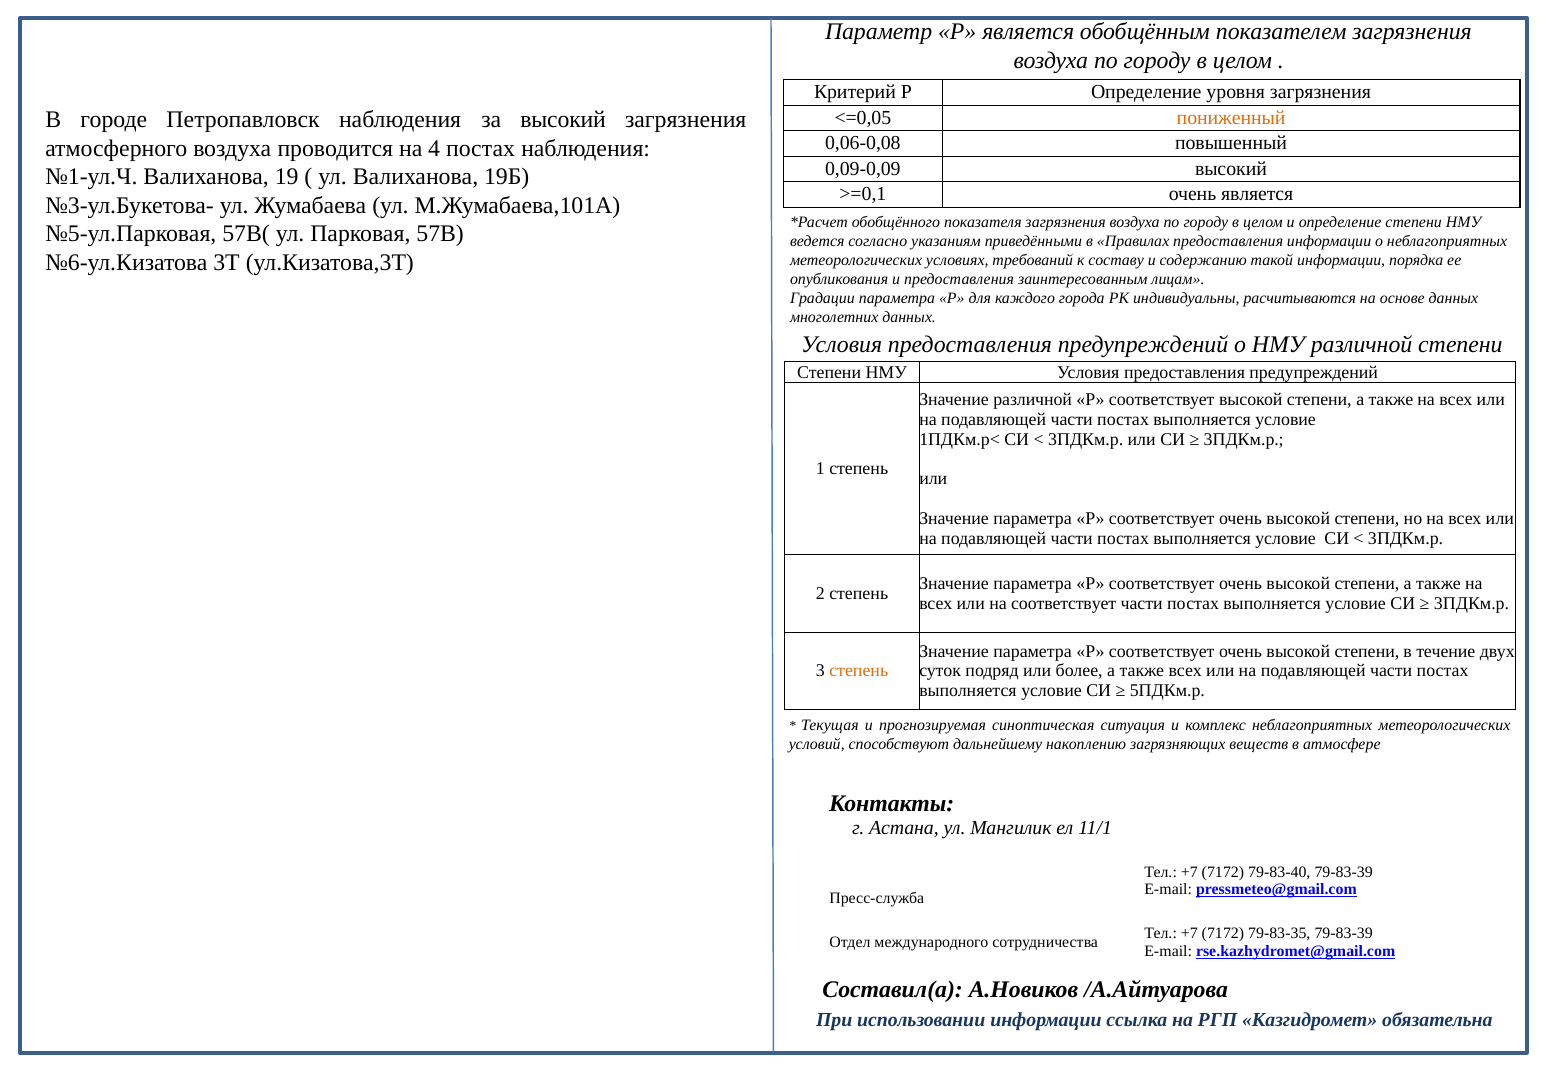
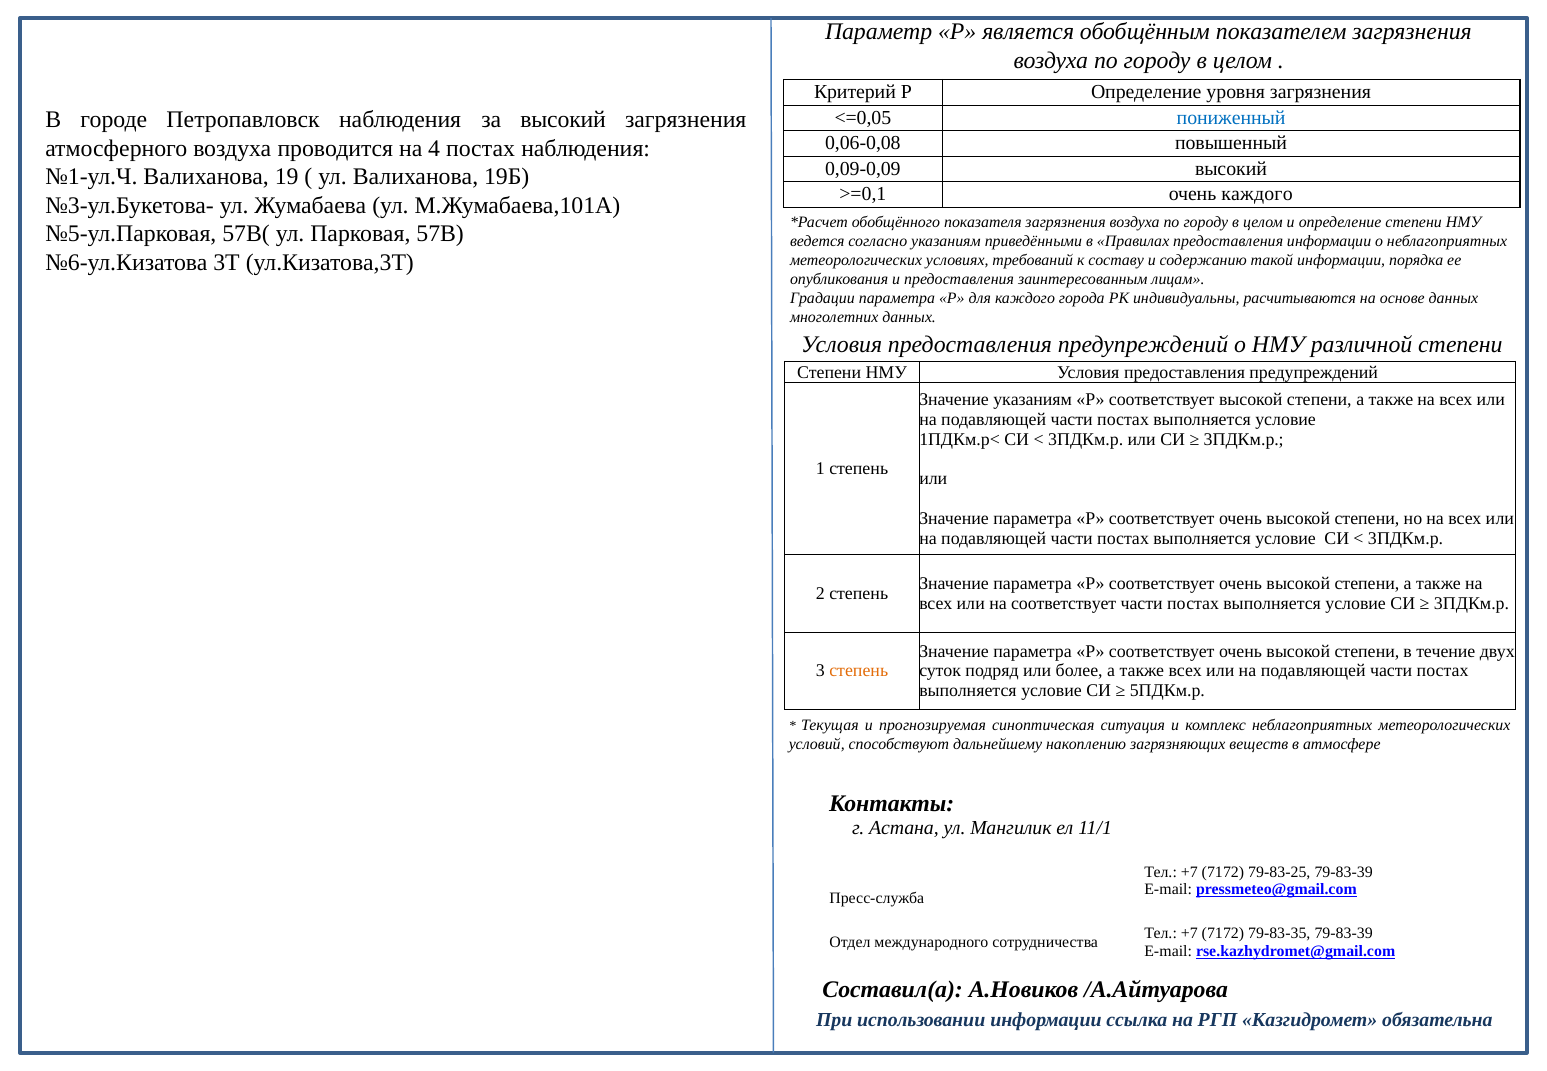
пониженный colour: orange -> blue
очень является: является -> каждого
Значение различной: различной -> указаниям
79-83-40: 79-83-40 -> 79-83-25
